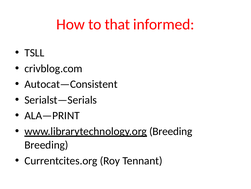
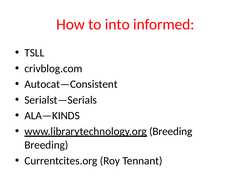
that: that -> into
ALA—PRINT: ALA—PRINT -> ALA—KINDS
